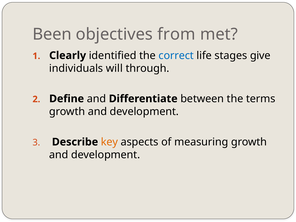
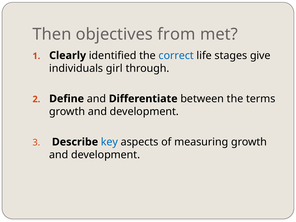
Been: Been -> Then
will: will -> girl
key colour: orange -> blue
